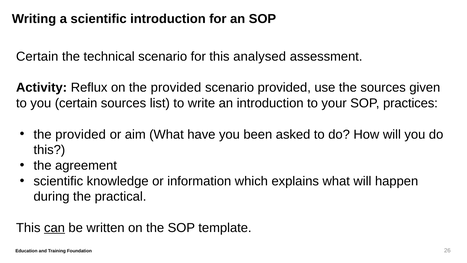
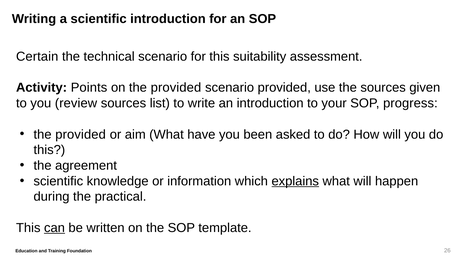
analysed: analysed -> suitability
Reflux: Reflux -> Points
you certain: certain -> review
practices: practices -> progress
explains underline: none -> present
